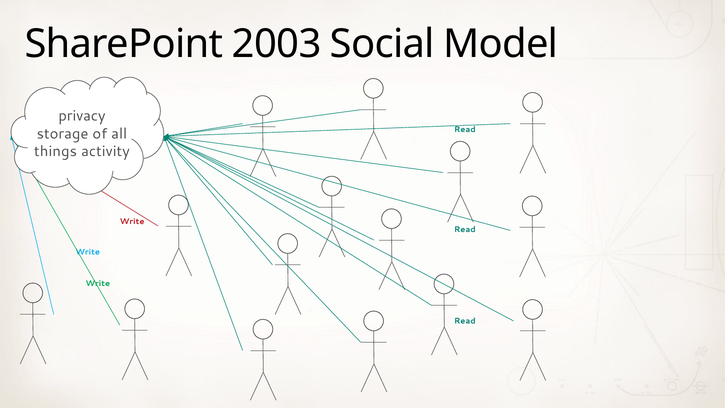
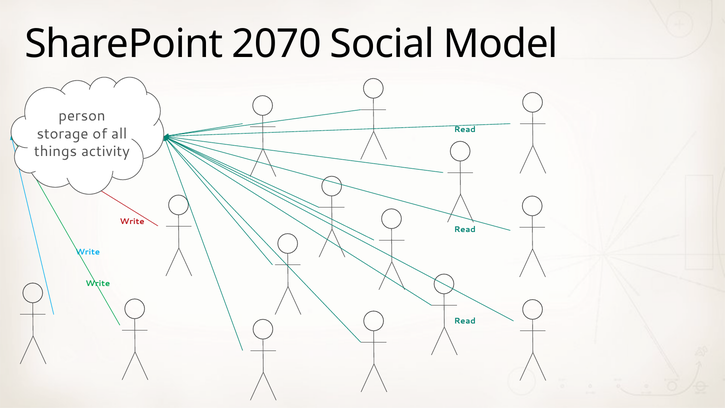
2003: 2003 -> 2070
privacy: privacy -> person
